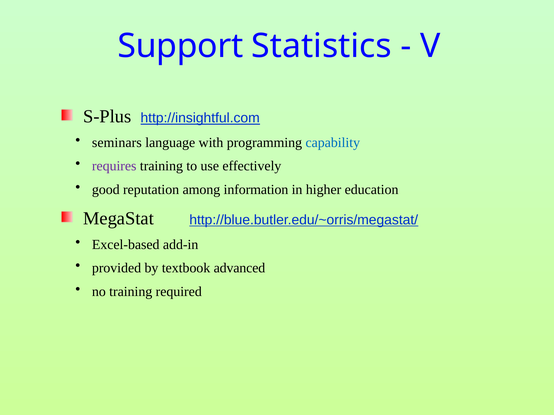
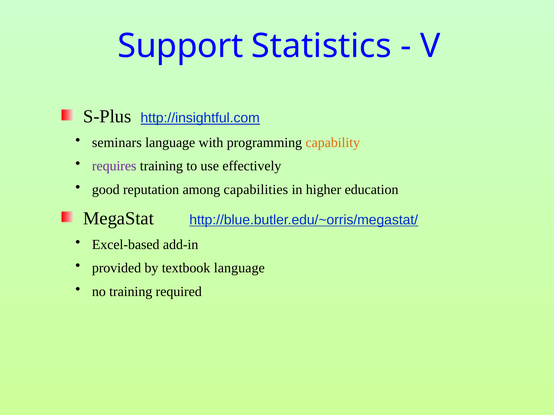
capability colour: blue -> orange
information: information -> capabilities
textbook advanced: advanced -> language
